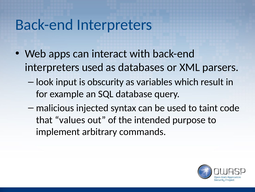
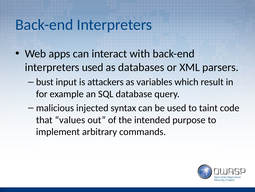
look: look -> bust
obscurity: obscurity -> attackers
